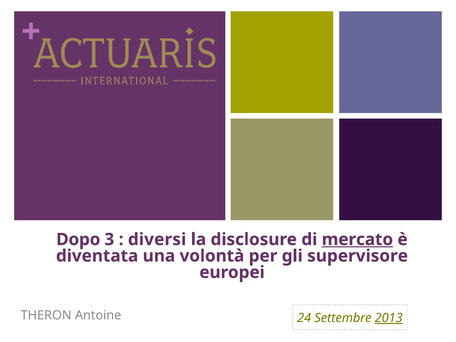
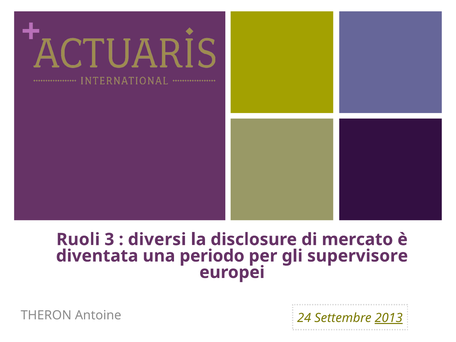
Dopo: Dopo -> Ruoli
mercato underline: present -> none
volontà: volontà -> periodo
